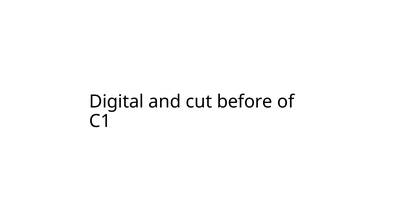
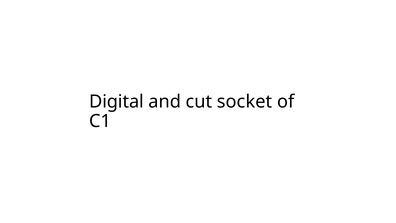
before: before -> socket
